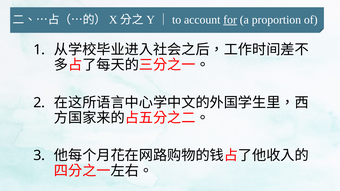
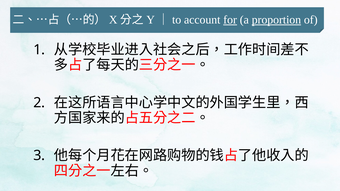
proportion underline: none -> present
